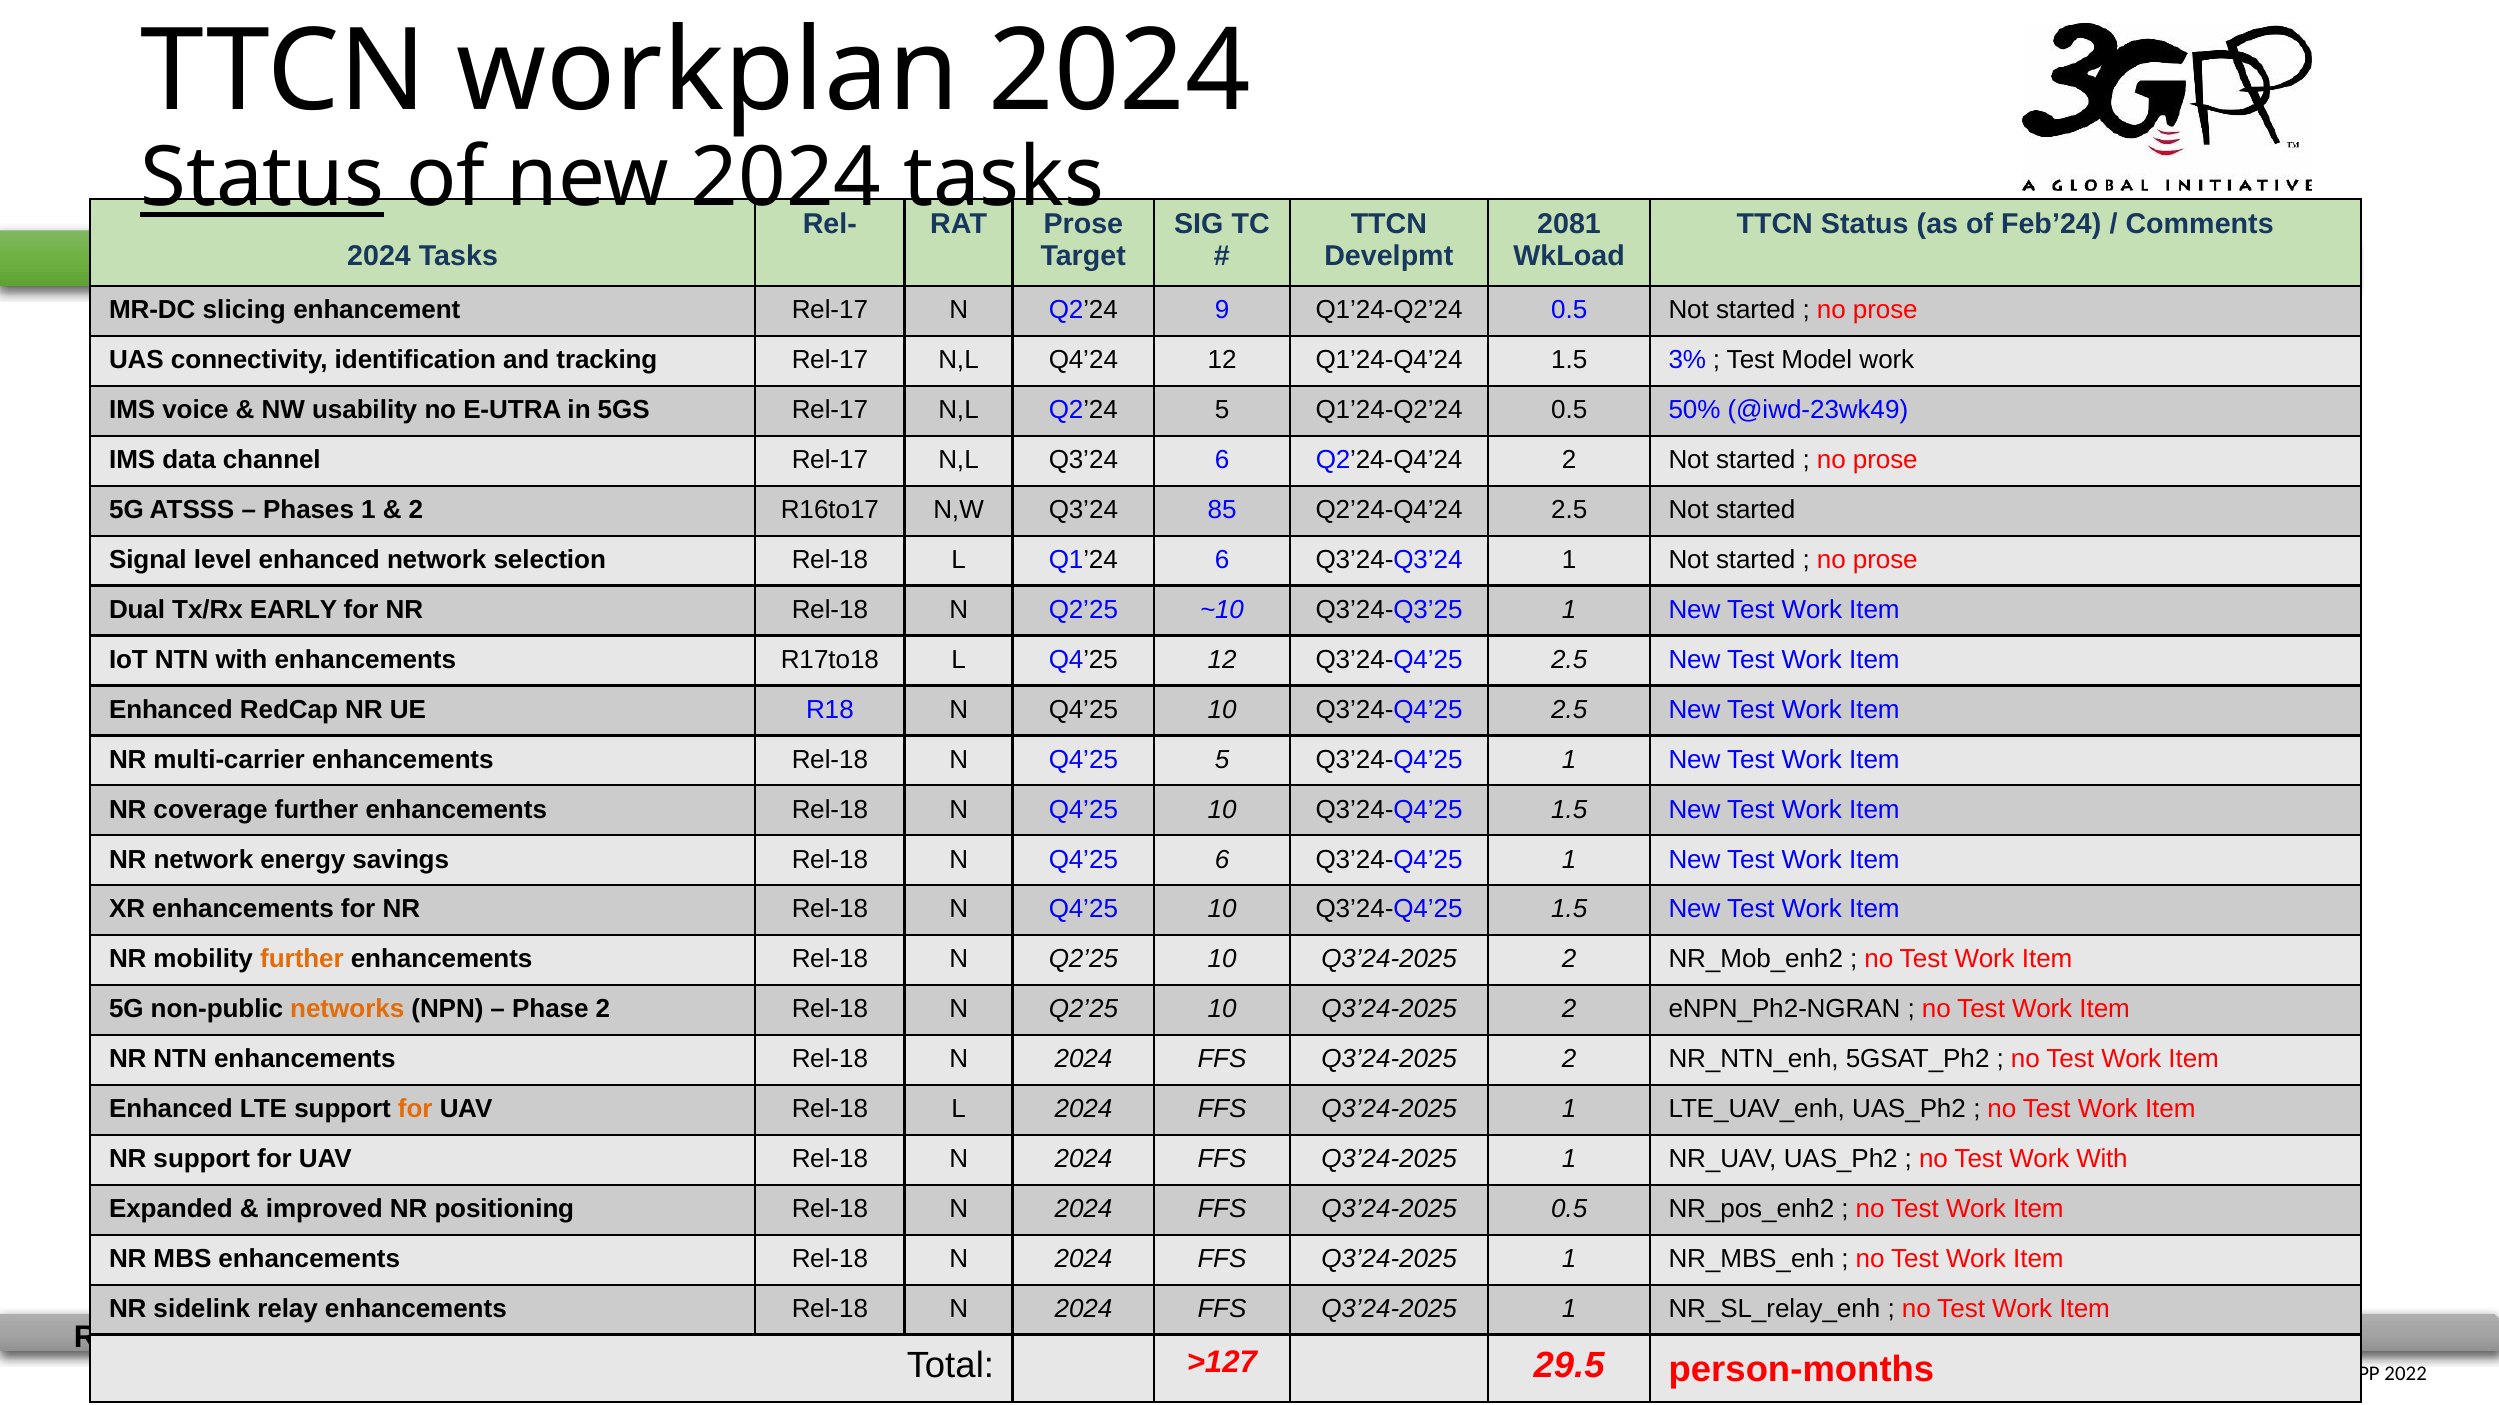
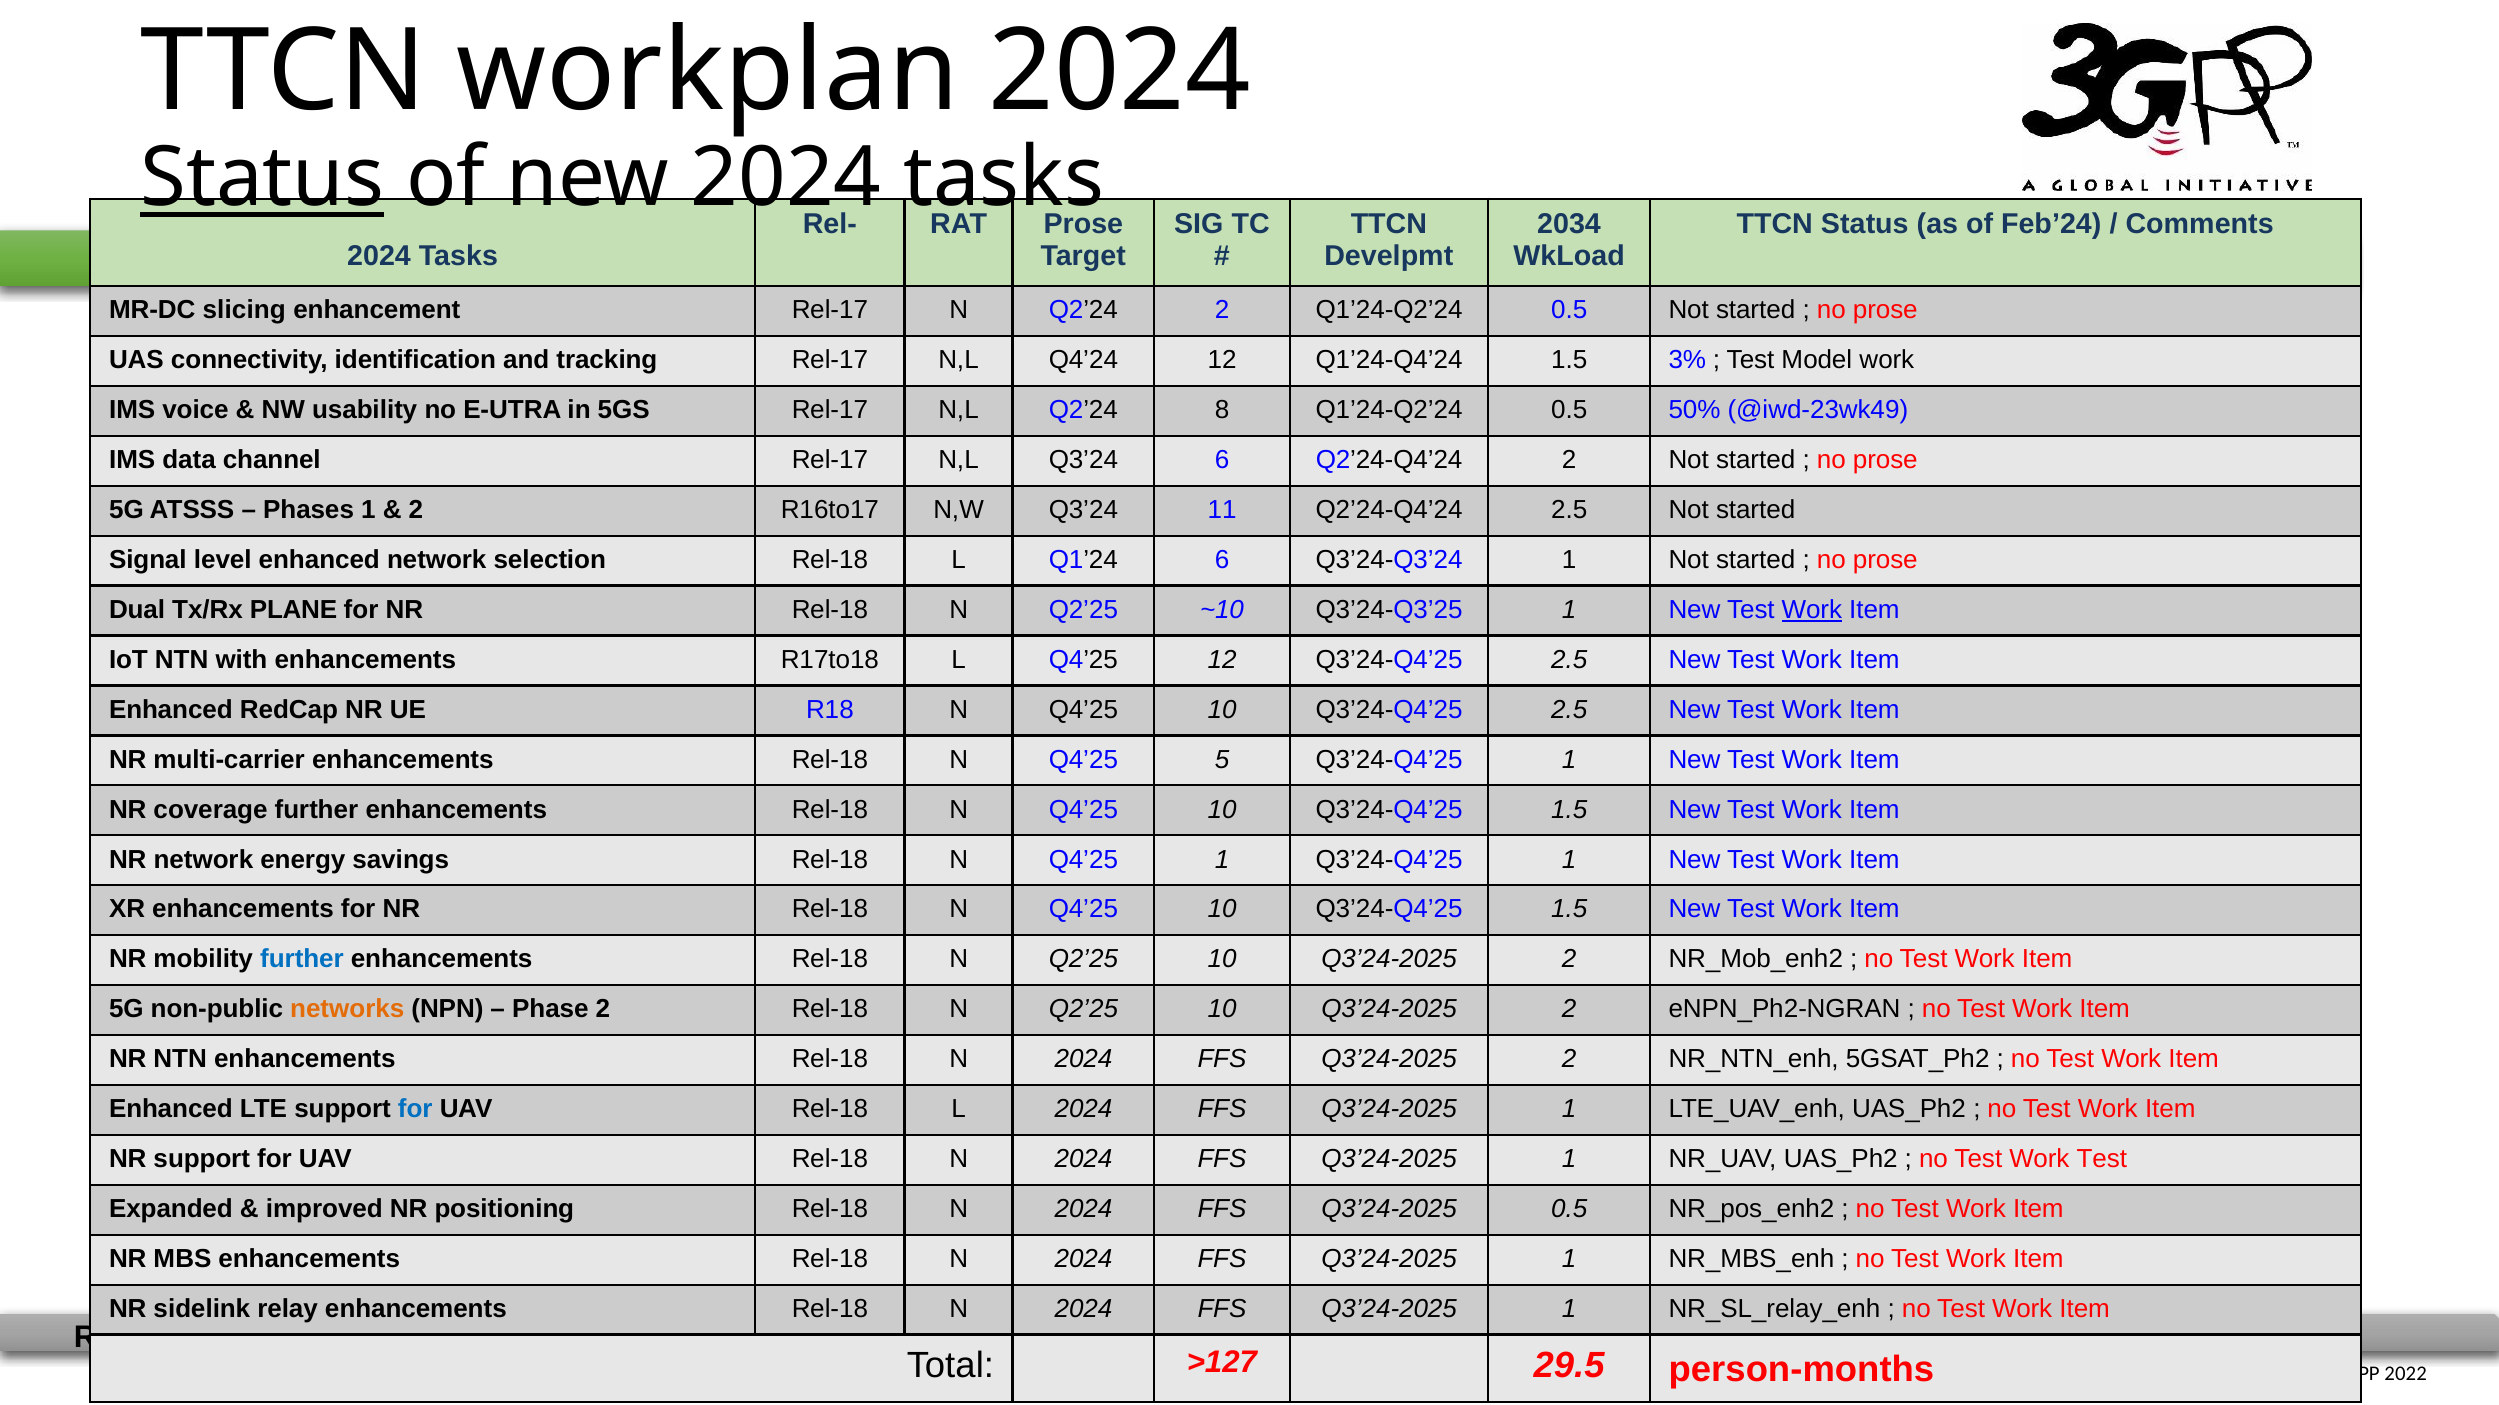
2081: 2081 -> 2034
Q2’24 9: 9 -> 2
Q2’24 5: 5 -> 8
85: 85 -> 11
EARLY: EARLY -> PLANE
Work at (1812, 610) underline: none -> present
Q4’25 6: 6 -> 1
further at (302, 960) colour: orange -> blue
for at (415, 1110) colour: orange -> blue
Work With: With -> Test
